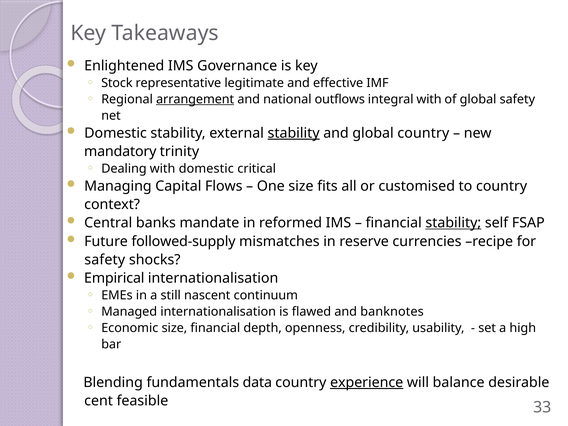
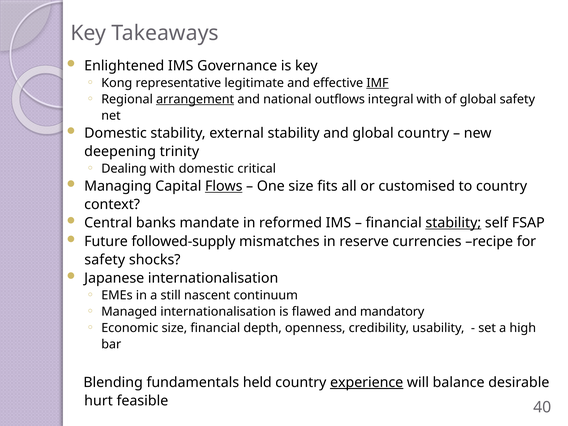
Stock: Stock -> Kong
IMF underline: none -> present
stability at (294, 133) underline: present -> none
mandatory: mandatory -> deepening
Flows underline: none -> present
Empirical: Empirical -> Japanese
banknotes: banknotes -> mandatory
data: data -> held
cent: cent -> hurt
33: 33 -> 40
